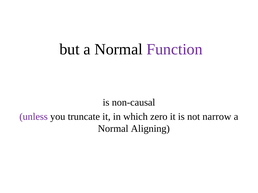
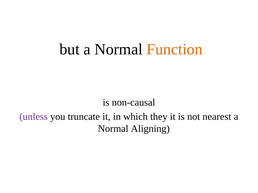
Function colour: purple -> orange
zero: zero -> they
narrow: narrow -> nearest
